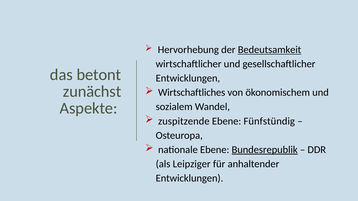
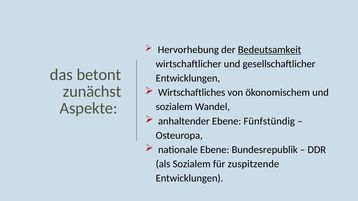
zuspitzende: zuspitzende -> anhaltender
Bundesrepublik underline: present -> none
als Leipziger: Leipziger -> Sozialem
anhaltender: anhaltender -> zuspitzende
